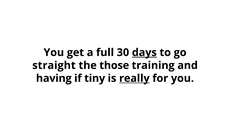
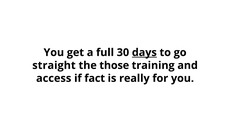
having: having -> access
tiny: tiny -> fact
really underline: present -> none
